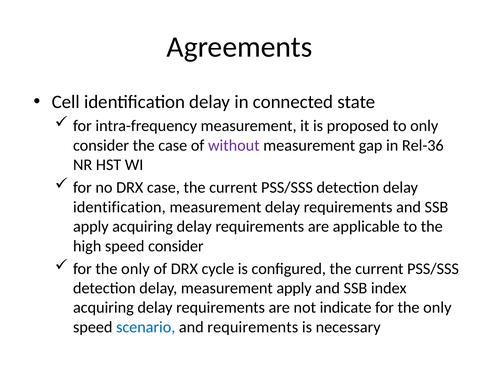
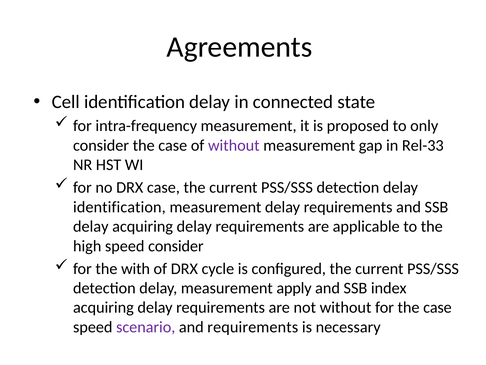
Rel-36: Rel-36 -> Rel-33
apply at (91, 226): apply -> delay
only at (135, 268): only -> with
not indicate: indicate -> without
only at (437, 307): only -> case
scenario colour: blue -> purple
